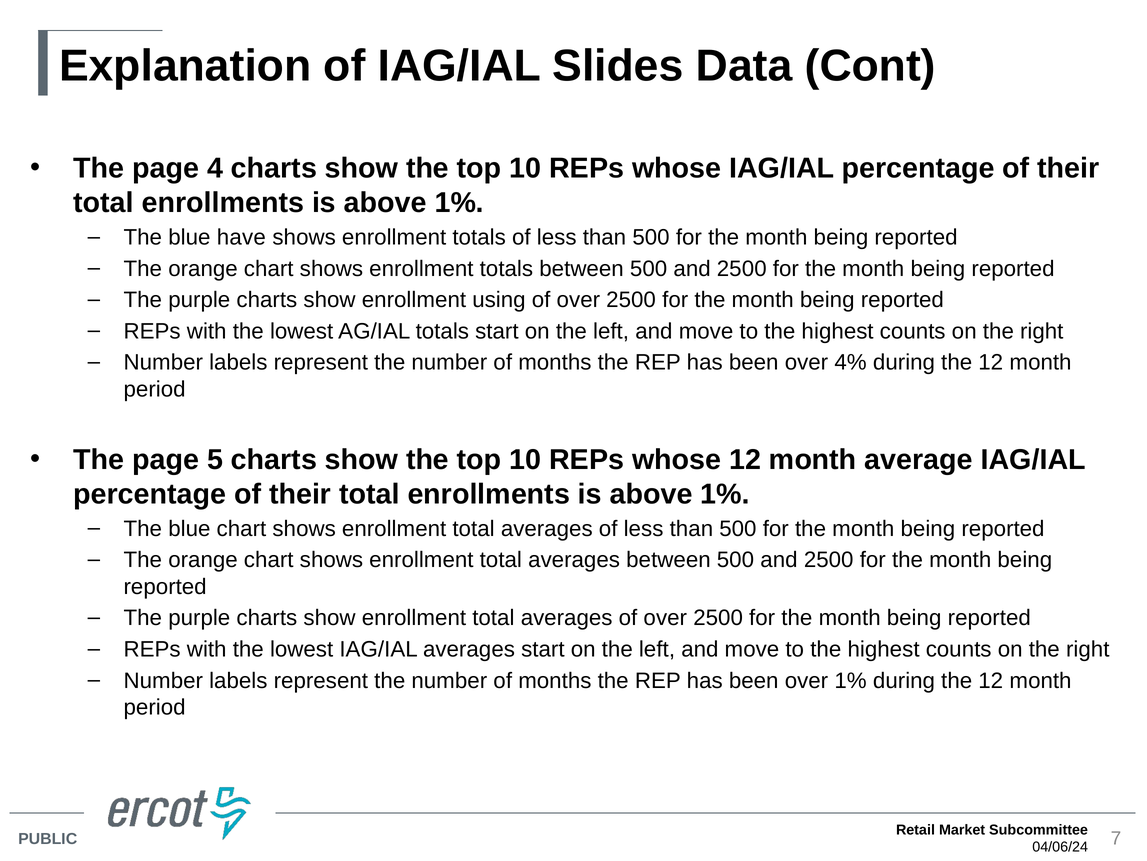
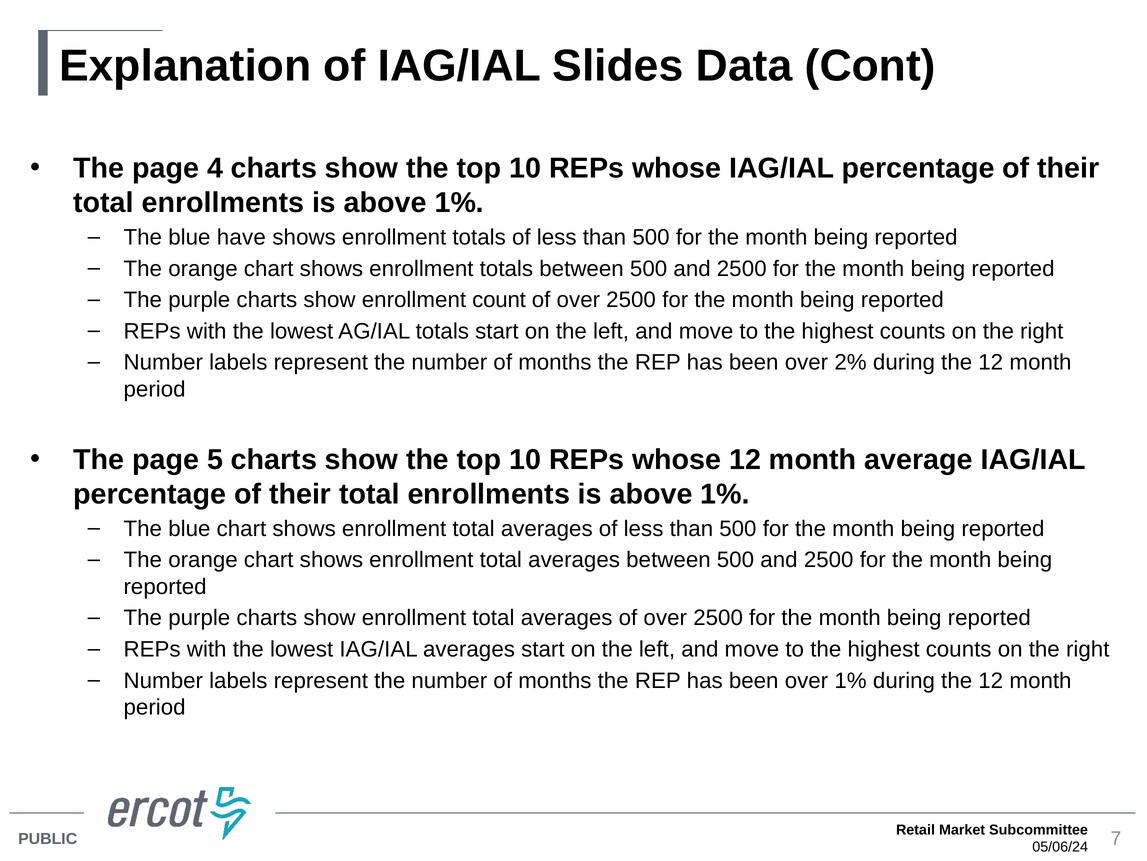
using: using -> count
4%: 4% -> 2%
04/06/24: 04/06/24 -> 05/06/24
